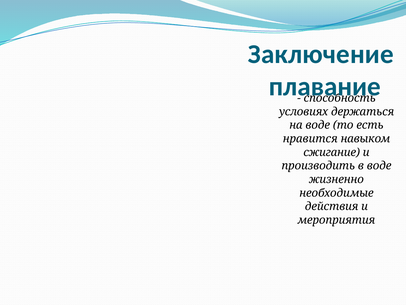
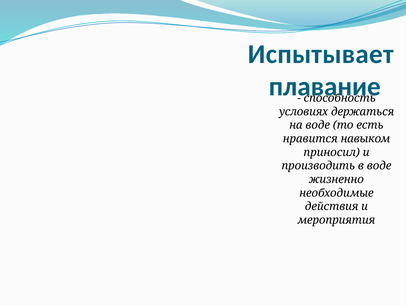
Заключение: Заключение -> Испытывает
сжигание: сжигание -> приносил
